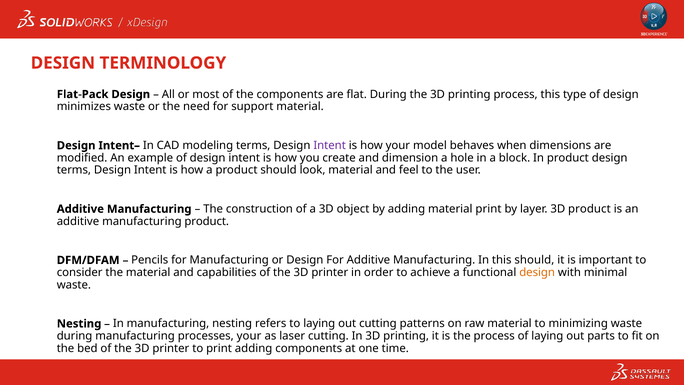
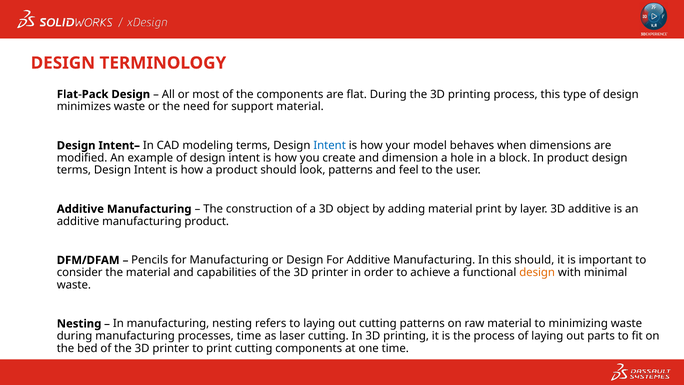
Intent at (330, 145) colour: purple -> blue
look material: material -> patterns
3D product: product -> additive
processes your: your -> time
print adding: adding -> cutting
